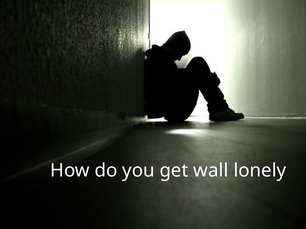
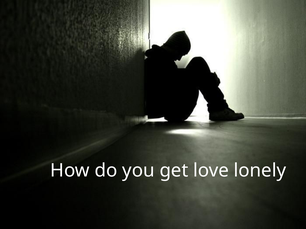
wall: wall -> love
